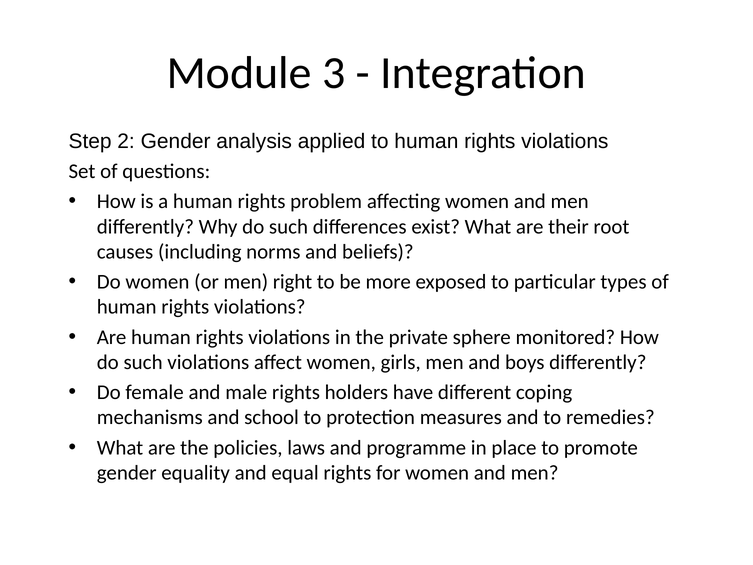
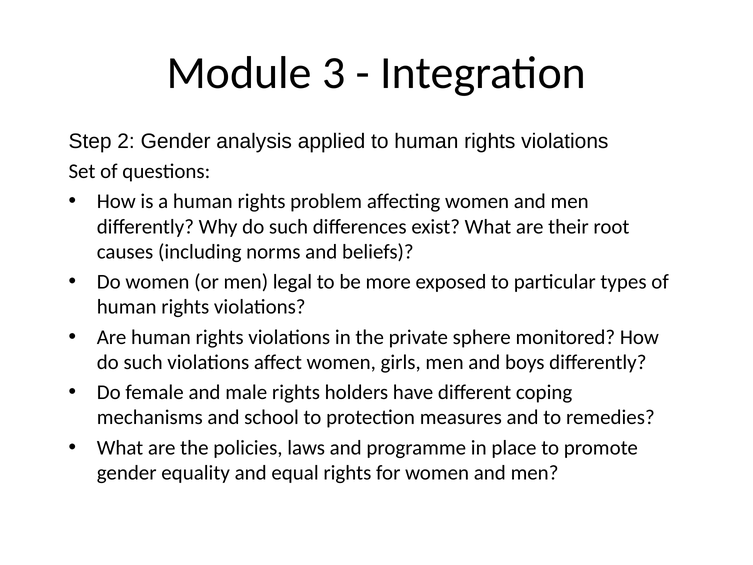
right: right -> legal
